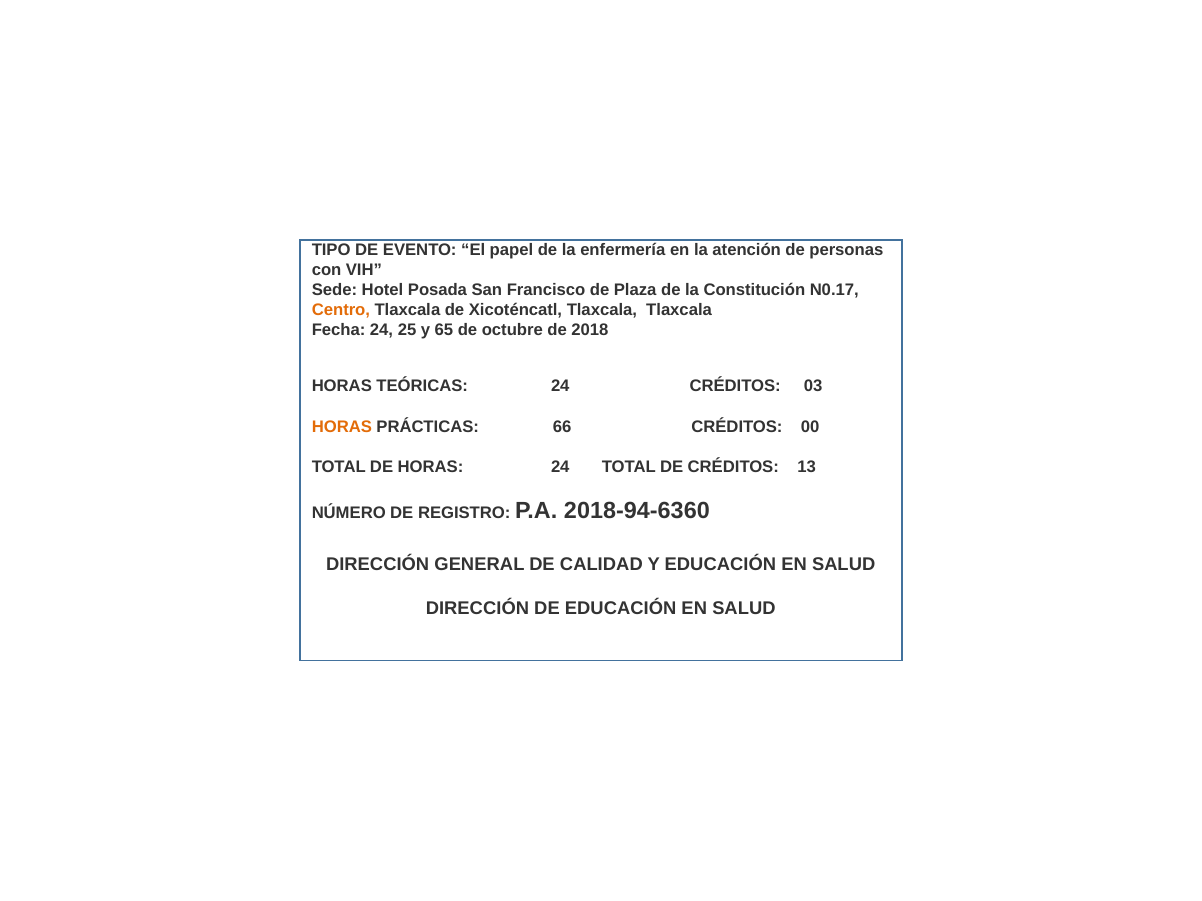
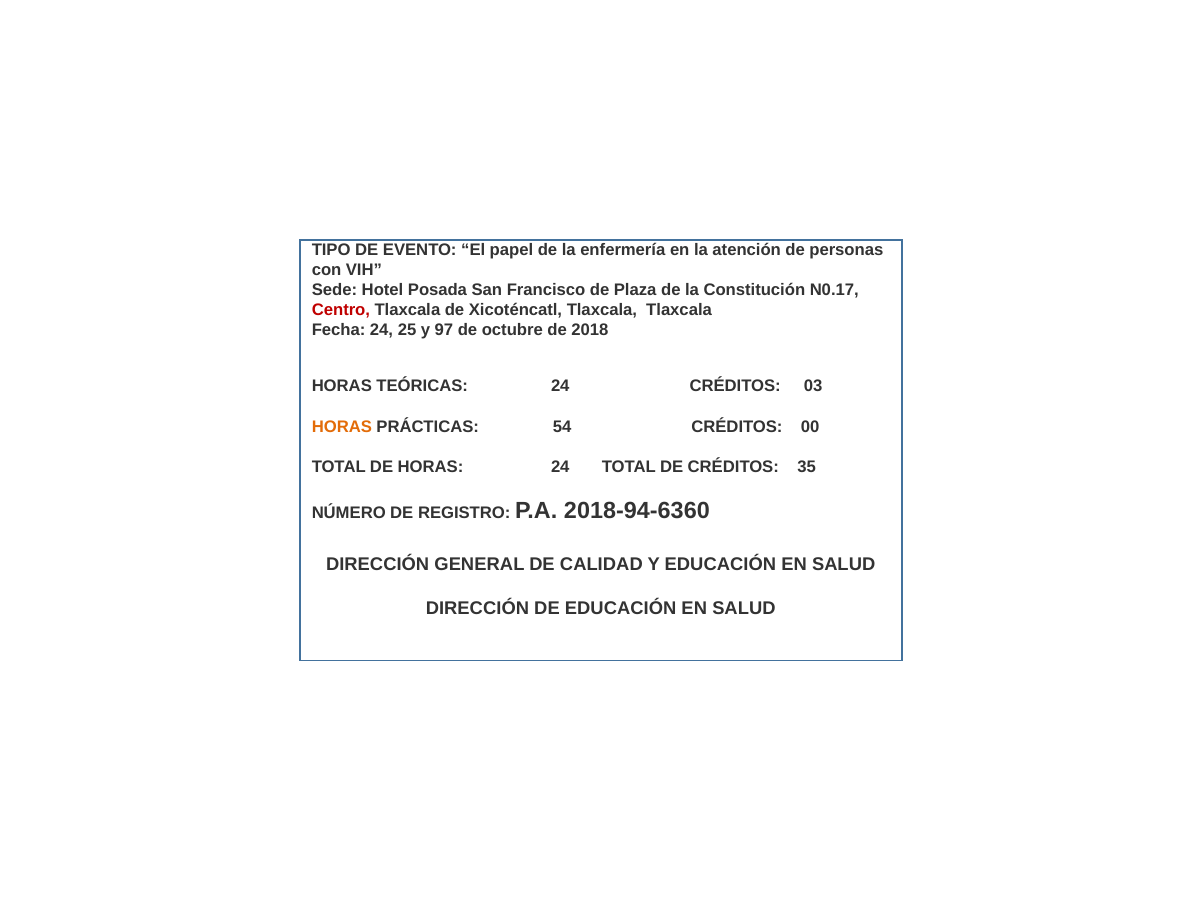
Centro colour: orange -> red
65: 65 -> 97
66: 66 -> 54
13: 13 -> 35
